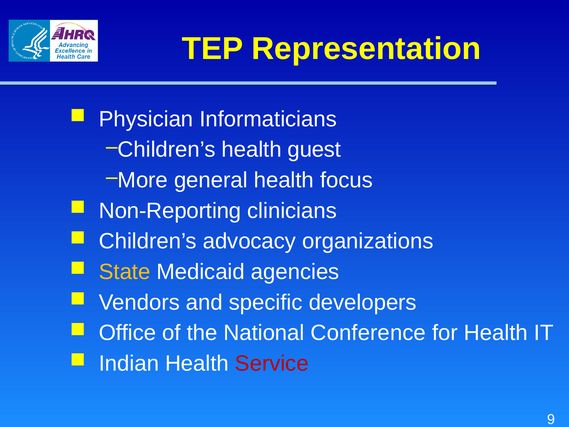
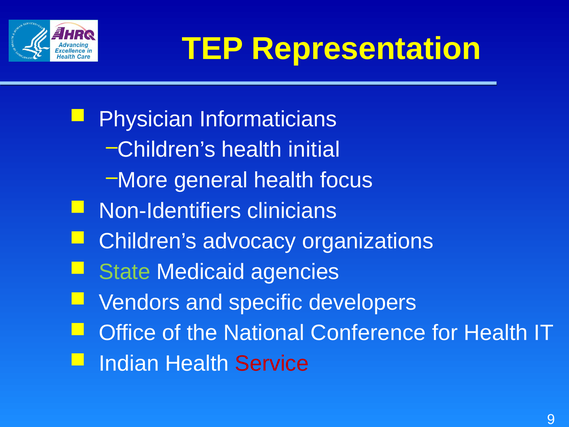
guest: guest -> initial
Non-Reporting: Non-Reporting -> Non-Identifiers
State colour: yellow -> light green
